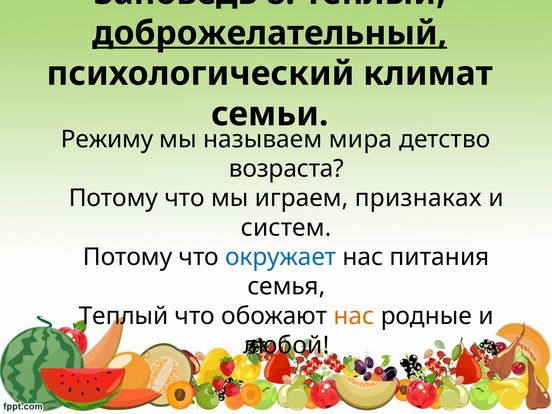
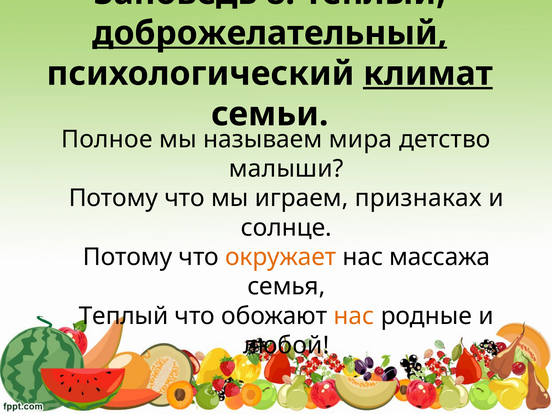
климат underline: none -> present
Режиму: Режиму -> Полное
возраста: возраста -> малыши
систем: систем -> солнце
окружает colour: blue -> orange
питания: питания -> массажа
